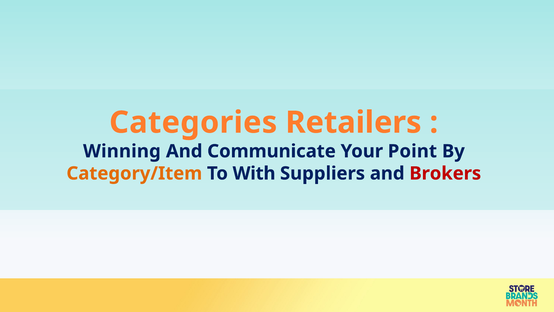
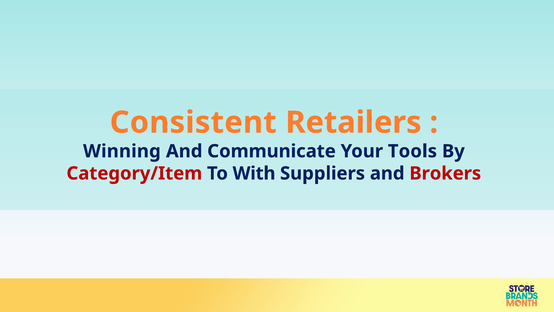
Categories: Categories -> Consistent
Point: Point -> Tools
Category/Item colour: orange -> red
